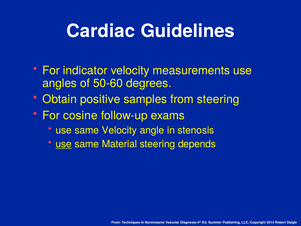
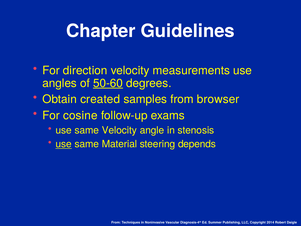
Cardiac: Cardiac -> Chapter
indicator: indicator -> direction
50-60 underline: none -> present
positive: positive -> created
from steering: steering -> browser
